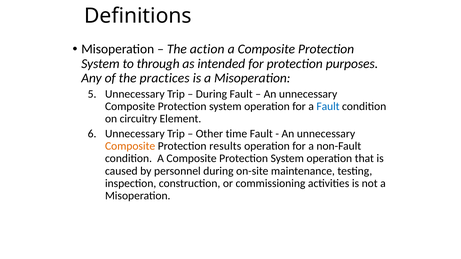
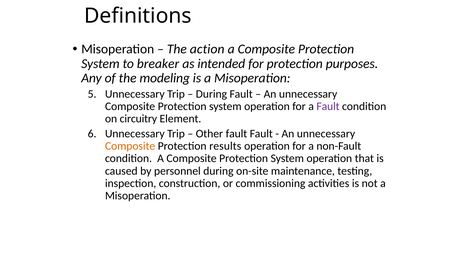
through: through -> breaker
practices: practices -> modeling
Fault at (328, 107) colour: blue -> purple
Other time: time -> fault
